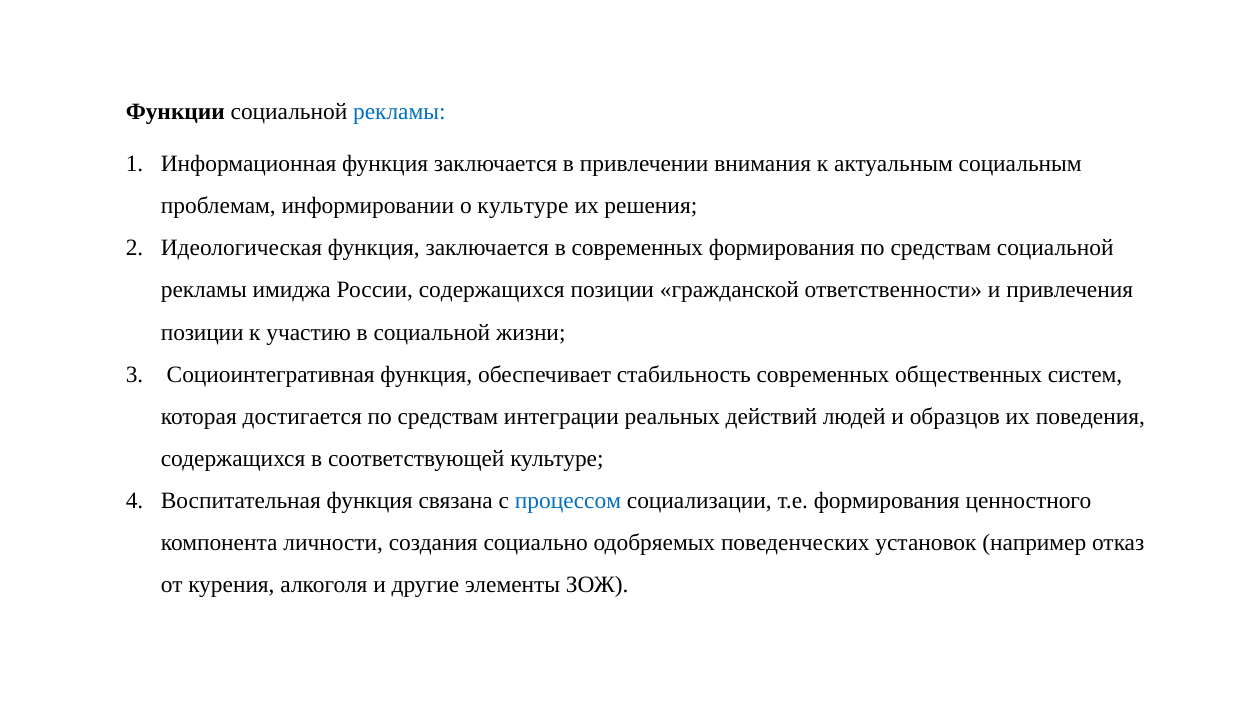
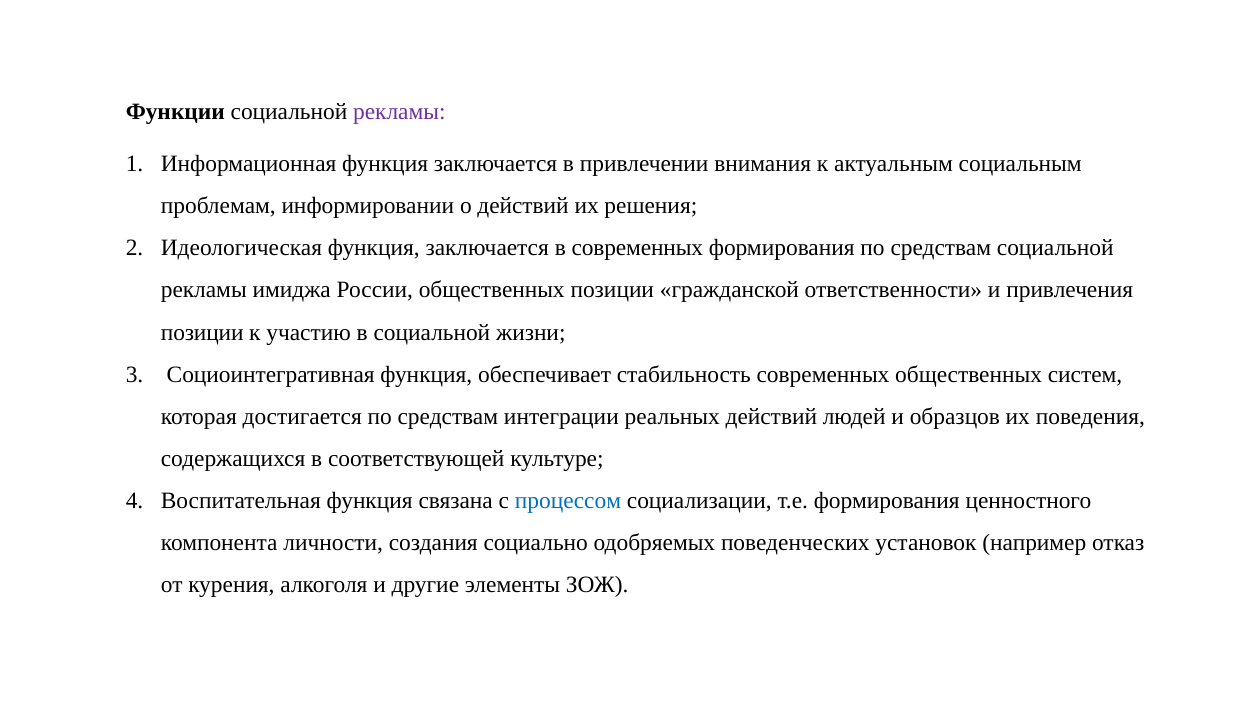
рекламы at (399, 111) colour: blue -> purple
о культуре: культуре -> действий
России содержащихся: содержащихся -> общественных
